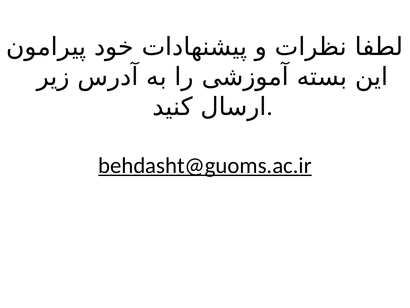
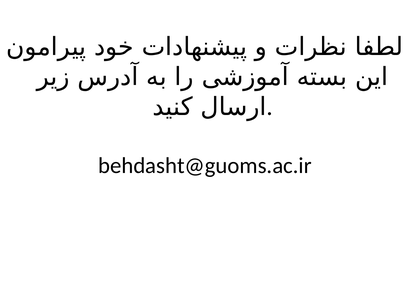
behdasht@guoms.ac.ir underline: present -> none
